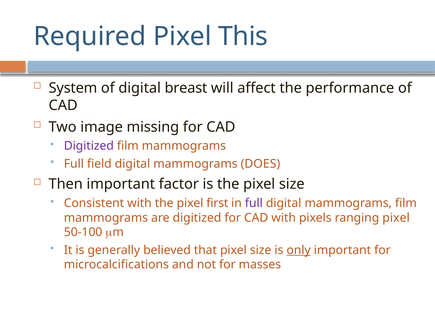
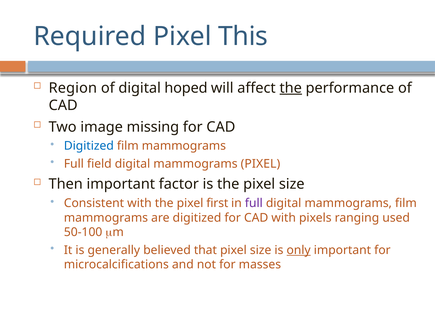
System: System -> Region
breast: breast -> hoped
the at (291, 88) underline: none -> present
Digitized at (89, 146) colour: purple -> blue
mammograms DOES: DOES -> PIXEL
ranging pixel: pixel -> used
